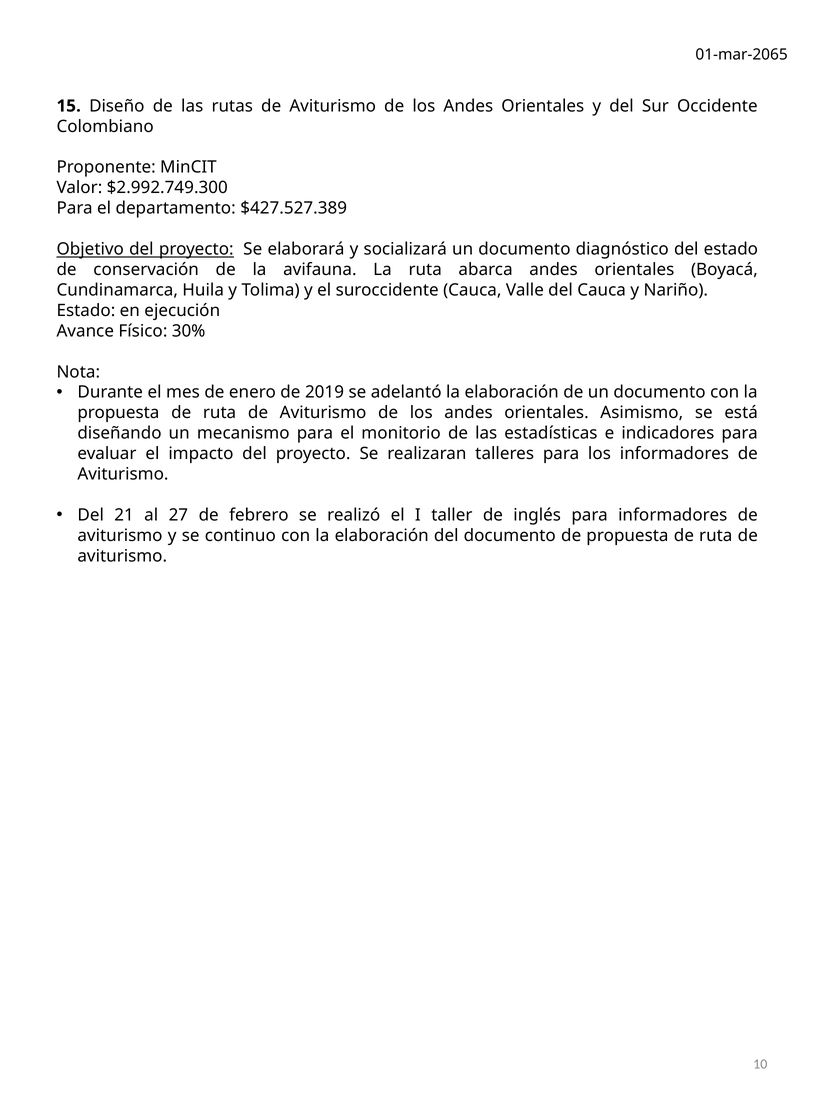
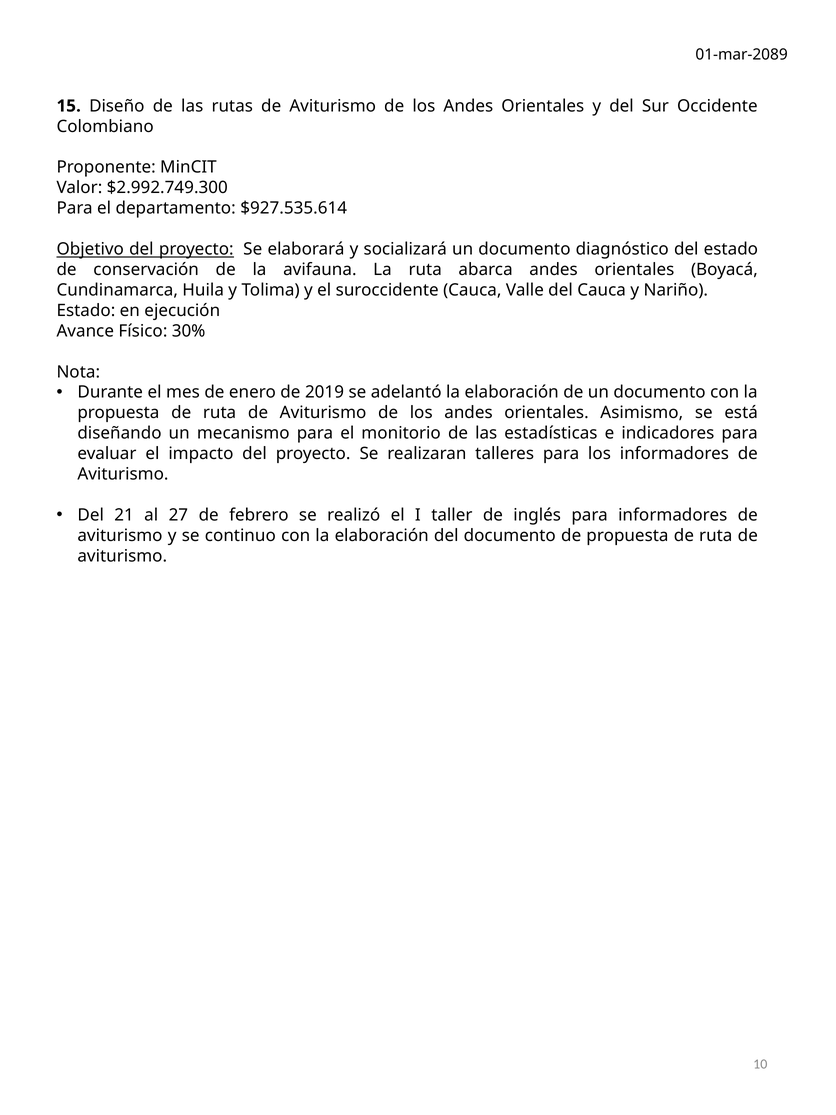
01-mar-2065: 01-mar-2065 -> 01-mar-2089
$427.527.389: $427.527.389 -> $927.535.614
